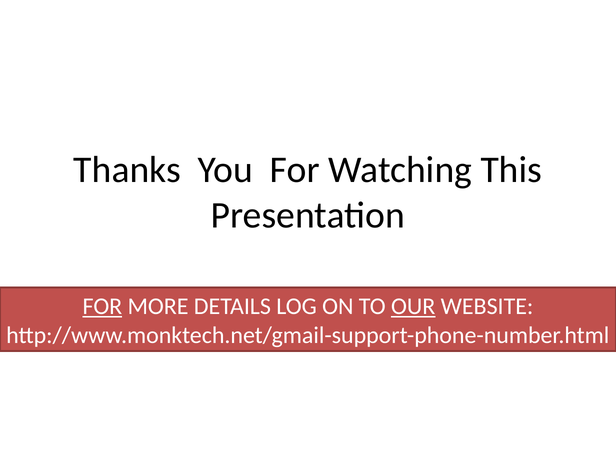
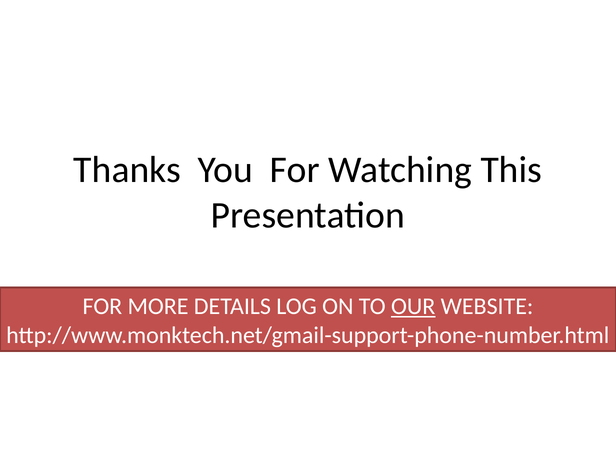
FOR at (102, 307) underline: present -> none
